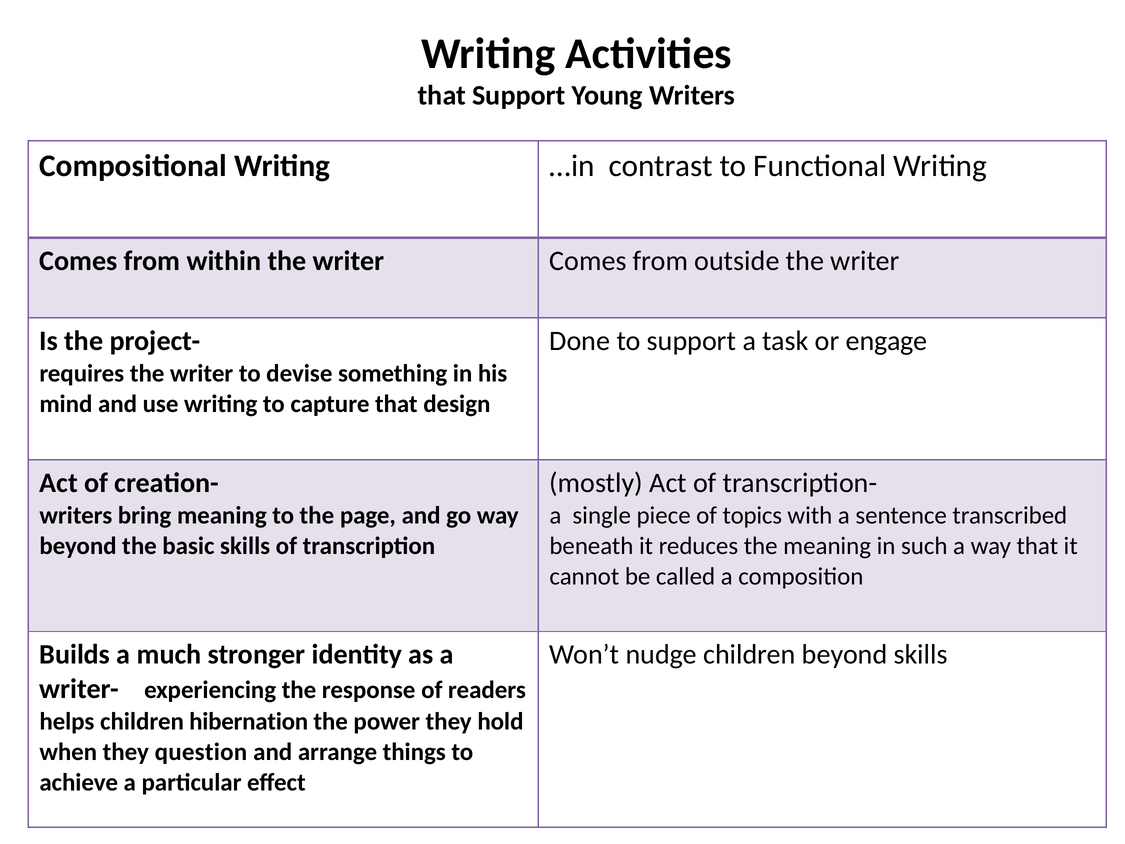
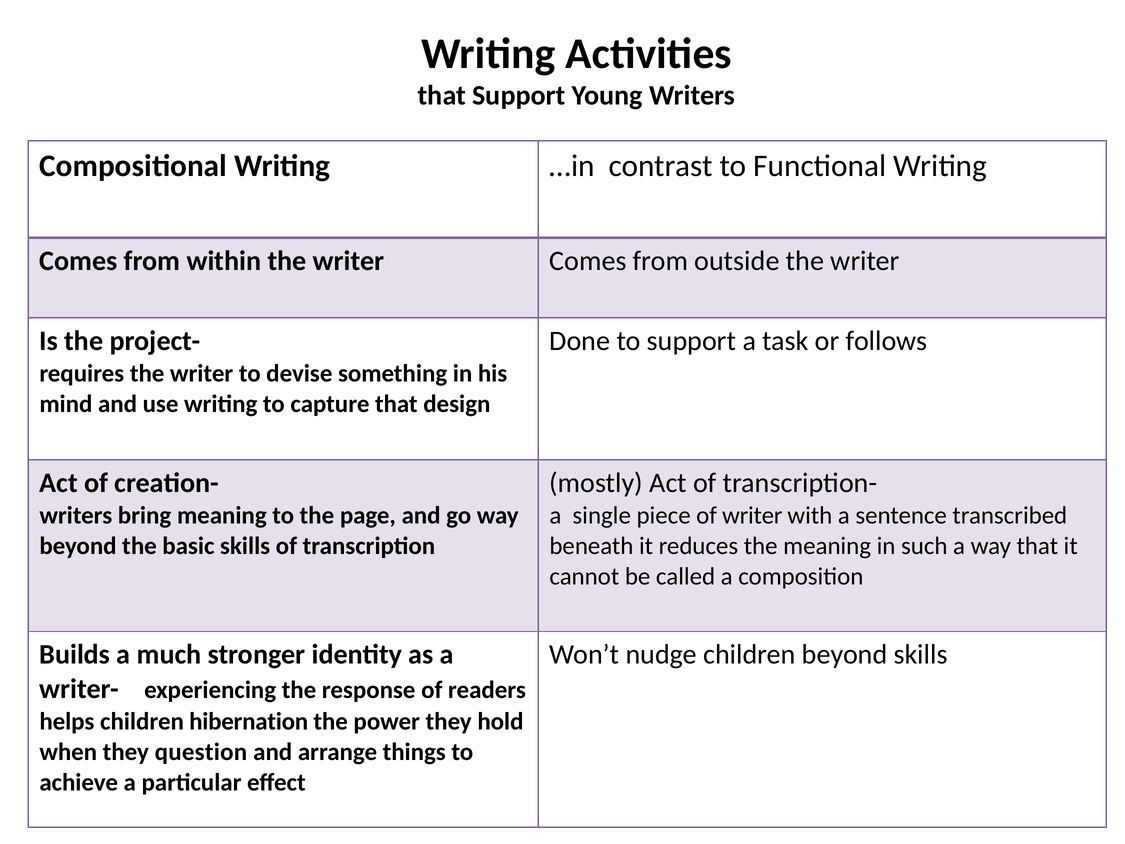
engage: engage -> follows
of topics: topics -> writer
